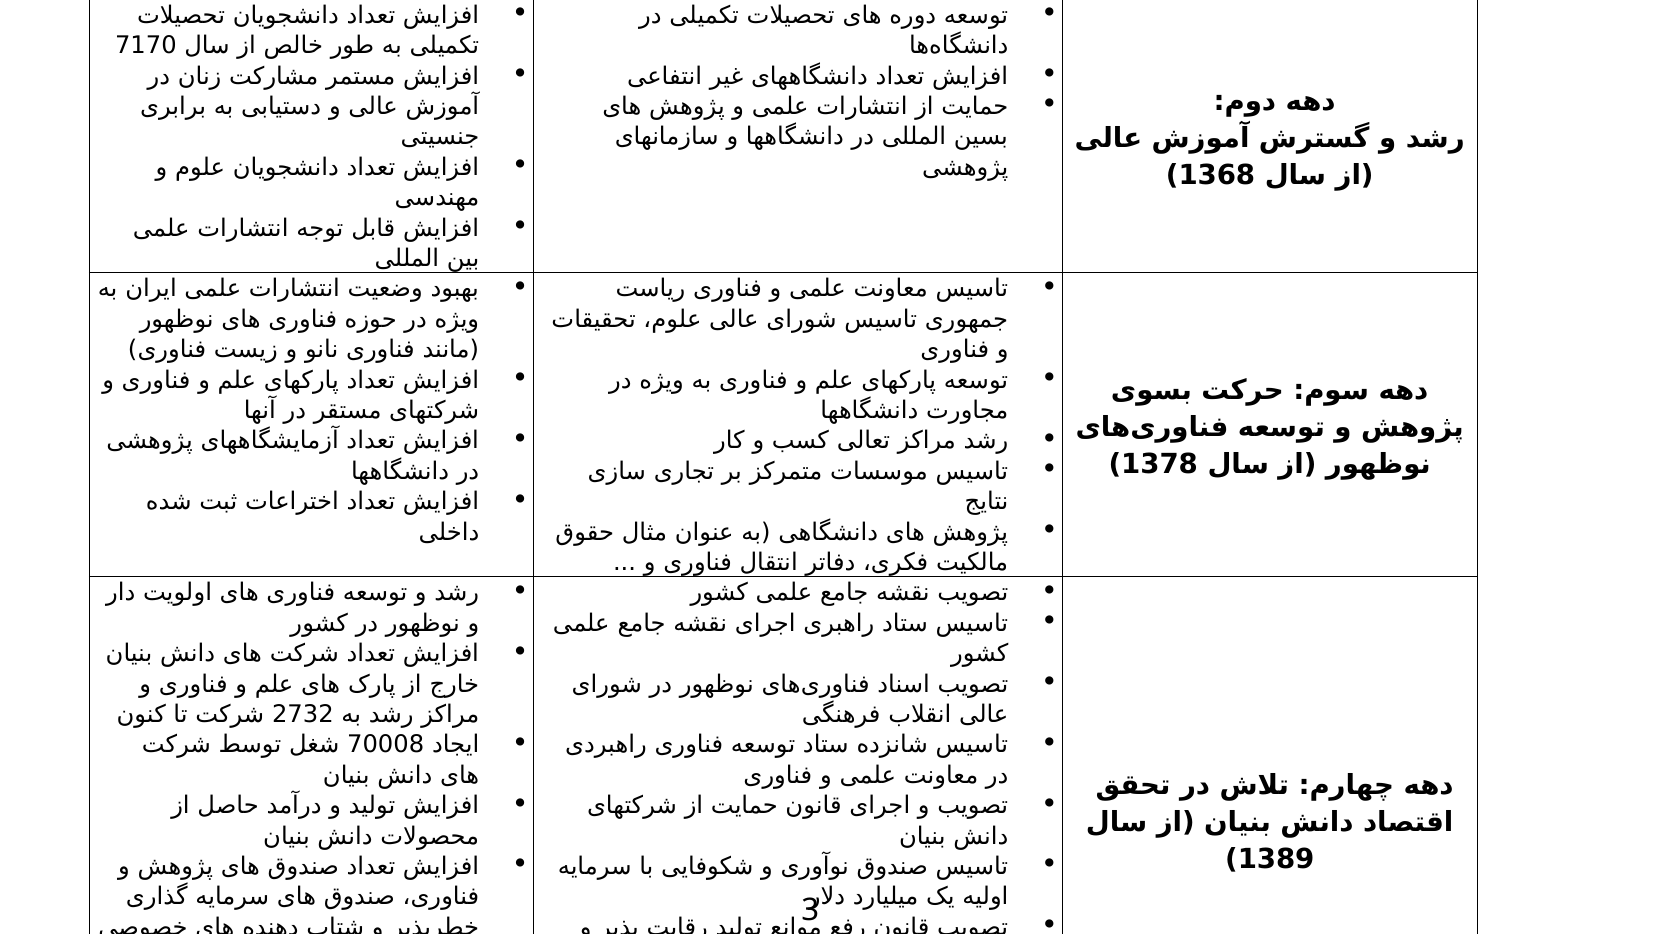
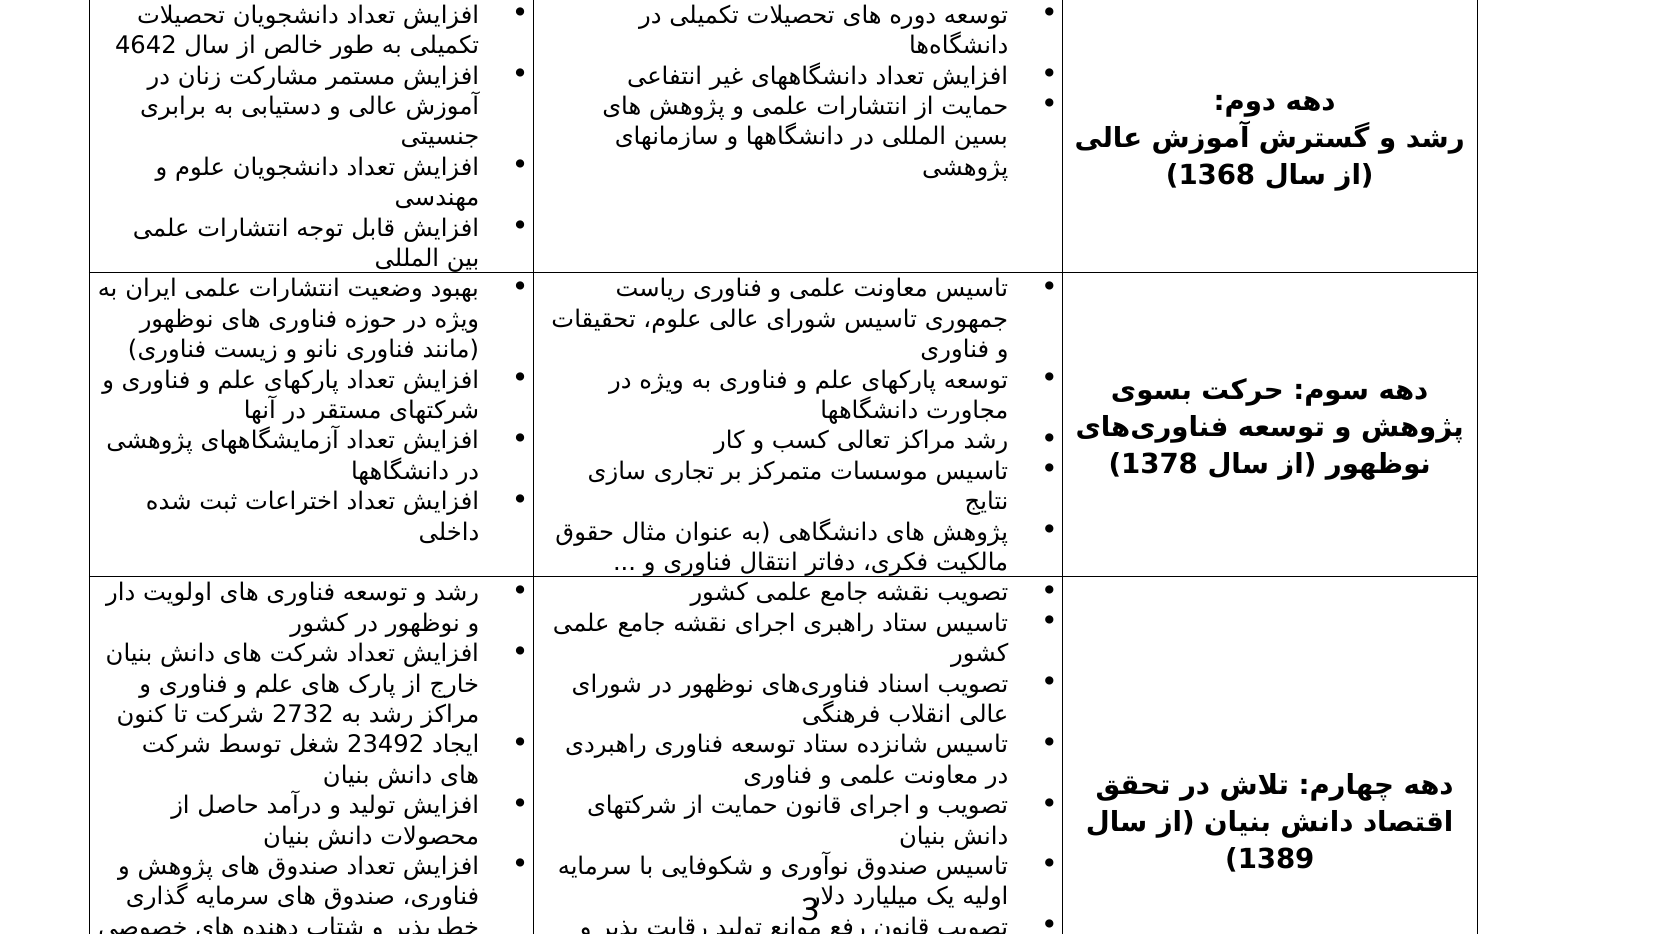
7170: 7170 -> 4642
70008: 70008 -> 23492
